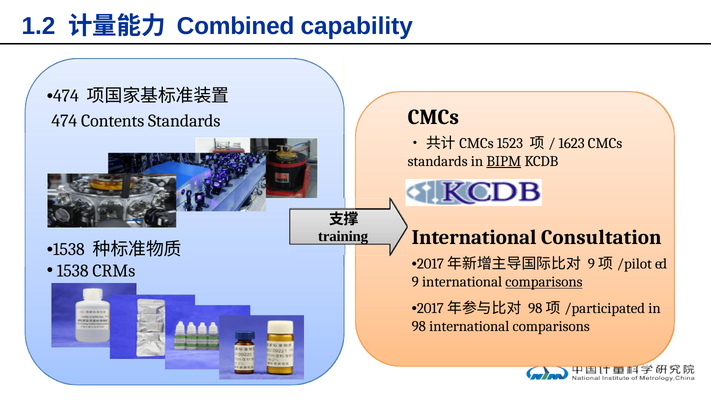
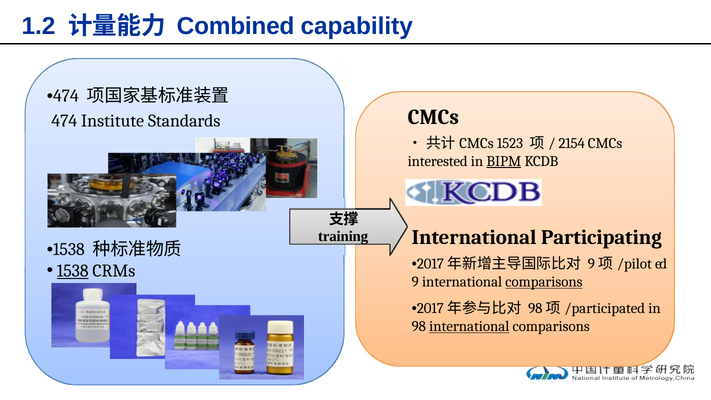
Contents: Contents -> Institute
1623: 1623 -> 2154
standards at (438, 161): standards -> interested
Consultation: Consultation -> Participating
1538 underline: none -> present
international at (469, 326) underline: none -> present
